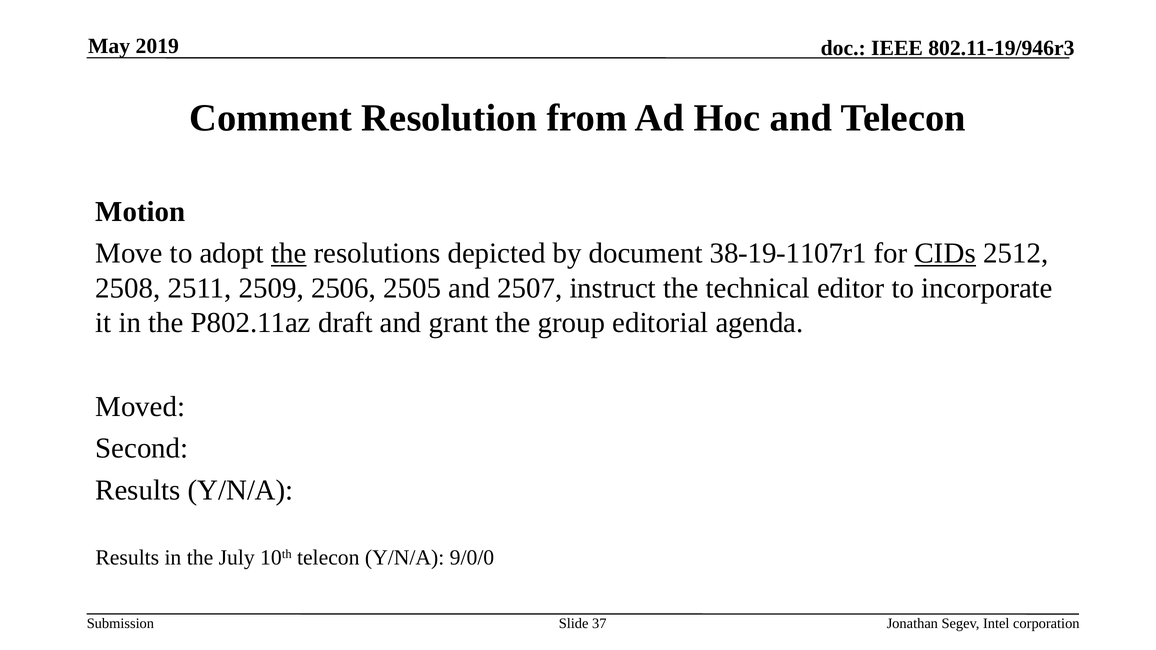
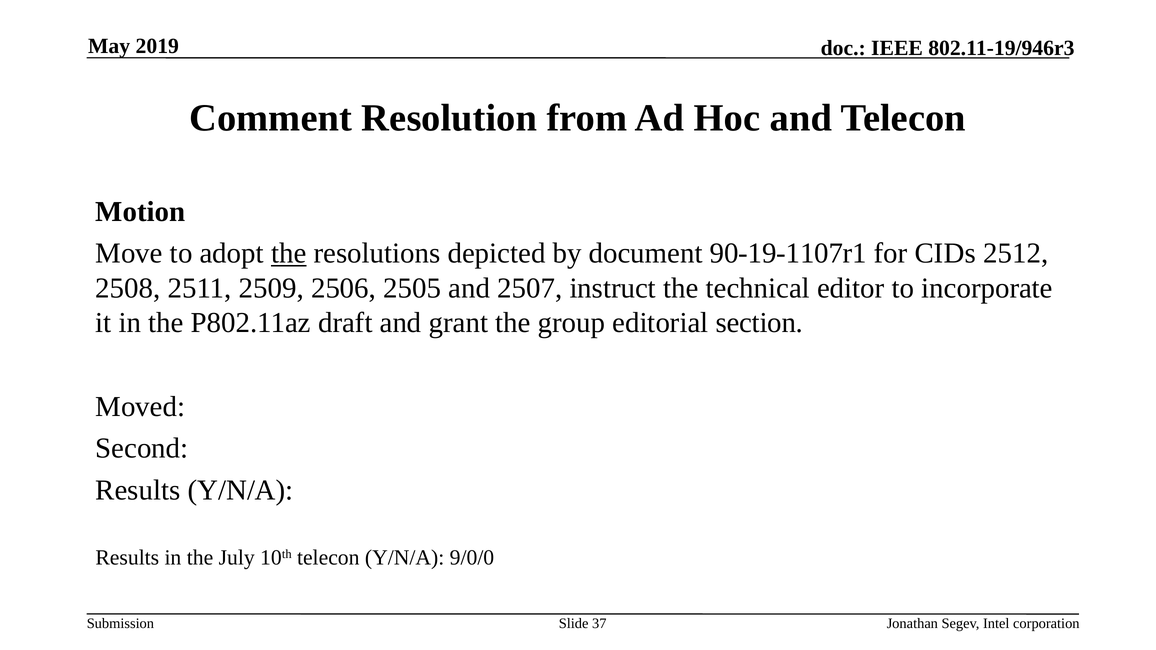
38-19-1107r1: 38-19-1107r1 -> 90-19-1107r1
CIDs underline: present -> none
agenda: agenda -> section
